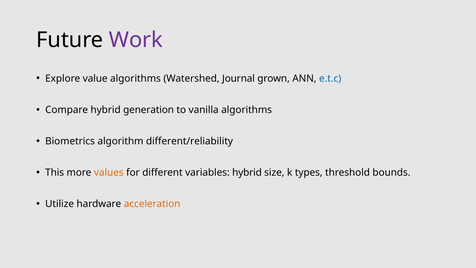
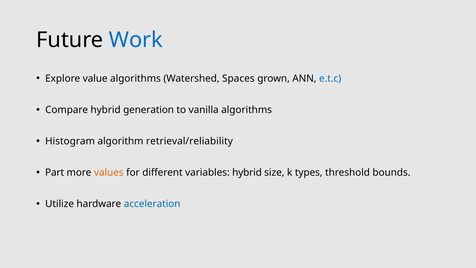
Work colour: purple -> blue
Journal: Journal -> Spaces
Biometrics: Biometrics -> Histogram
different/reliability: different/reliability -> retrieval/reliability
This: This -> Part
acceleration colour: orange -> blue
